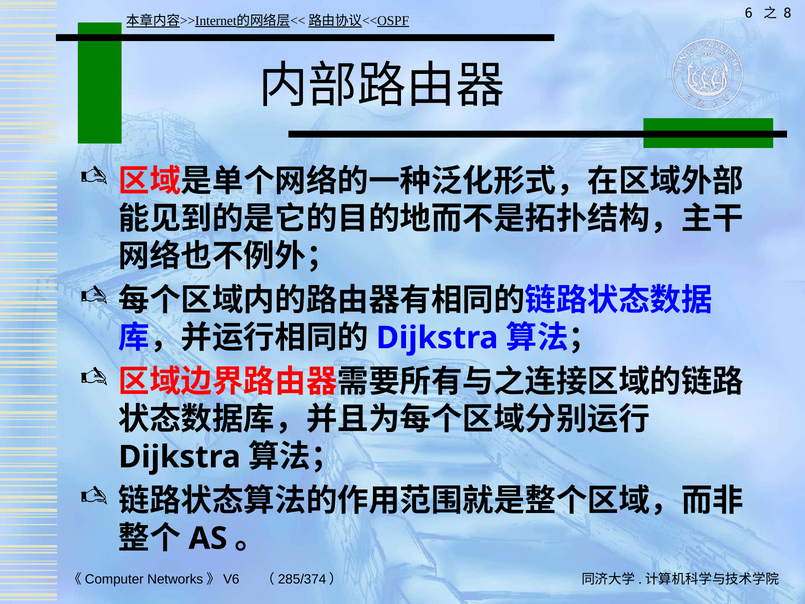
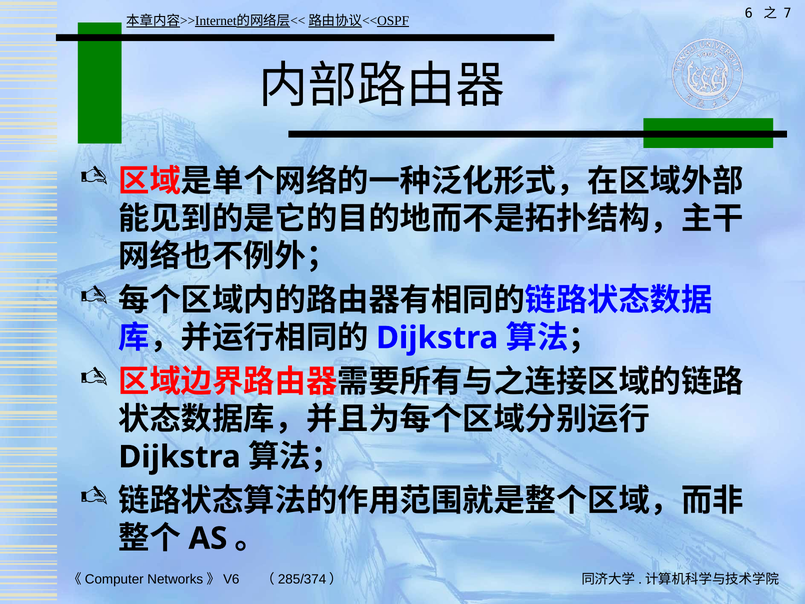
8: 8 -> 7
